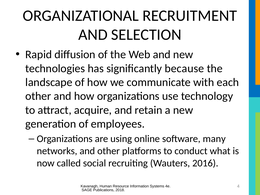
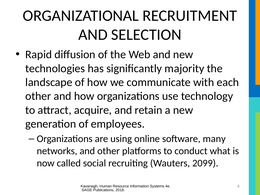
because: because -> majority
2016: 2016 -> 2099
